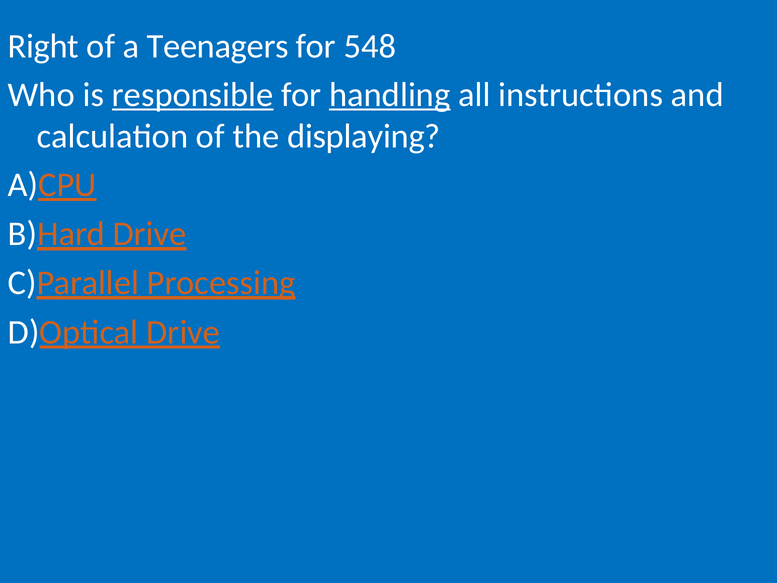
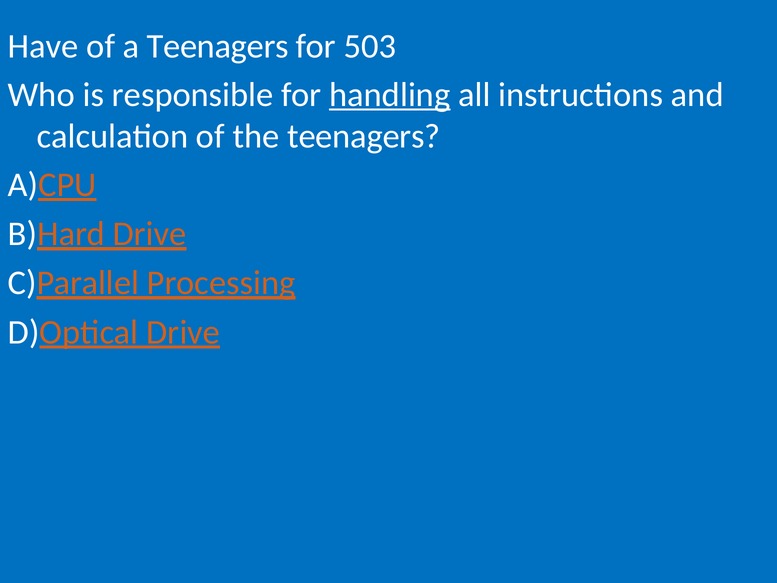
Right: Right -> Have
548: 548 -> 503
responsible underline: present -> none
the displaying: displaying -> teenagers
